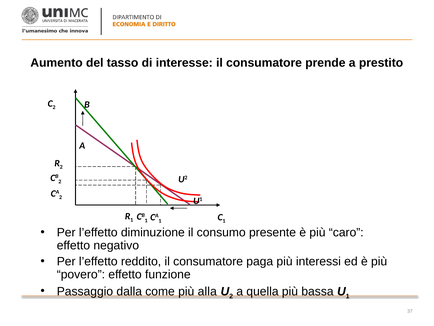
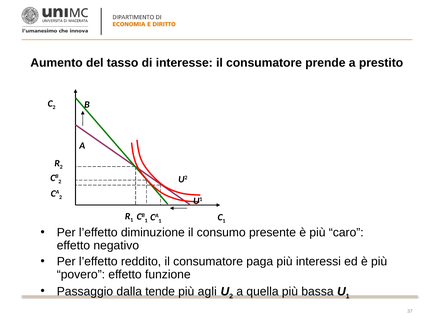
come: come -> tende
alla: alla -> agli
